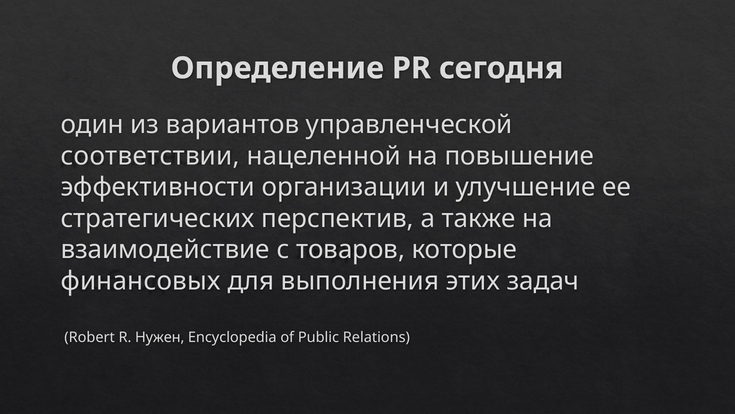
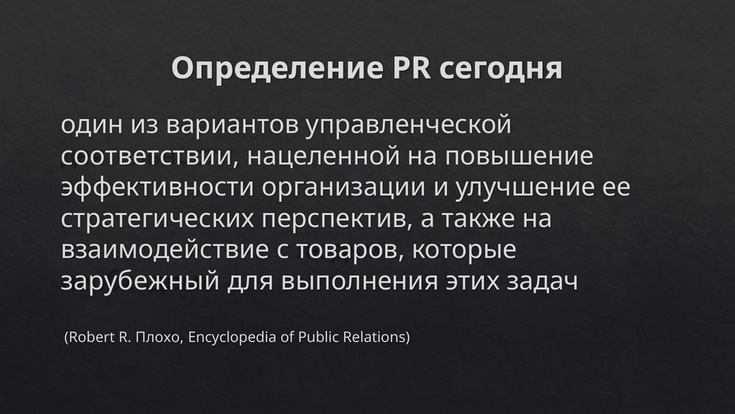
финансовых: финансовых -> зарубежный
Нужен: Нужен -> Плохо
